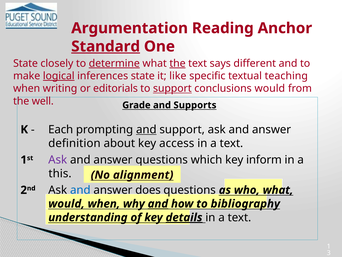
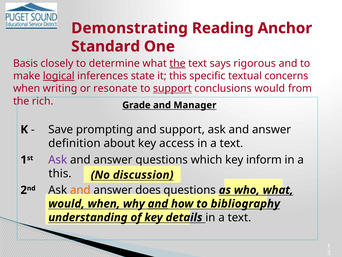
Argumentation: Argumentation -> Demonstrating
Standard underline: present -> none
State at (26, 63): State -> Basis
determine underline: present -> none
different: different -> rigorous
it like: like -> this
teaching: teaching -> concerns
editorials: editorials -> resonate
well: well -> rich
Supports: Supports -> Manager
Each: Each -> Save
and at (146, 129) underline: present -> none
alignment: alignment -> discussion
and at (80, 190) colour: blue -> orange
details underline: present -> none
